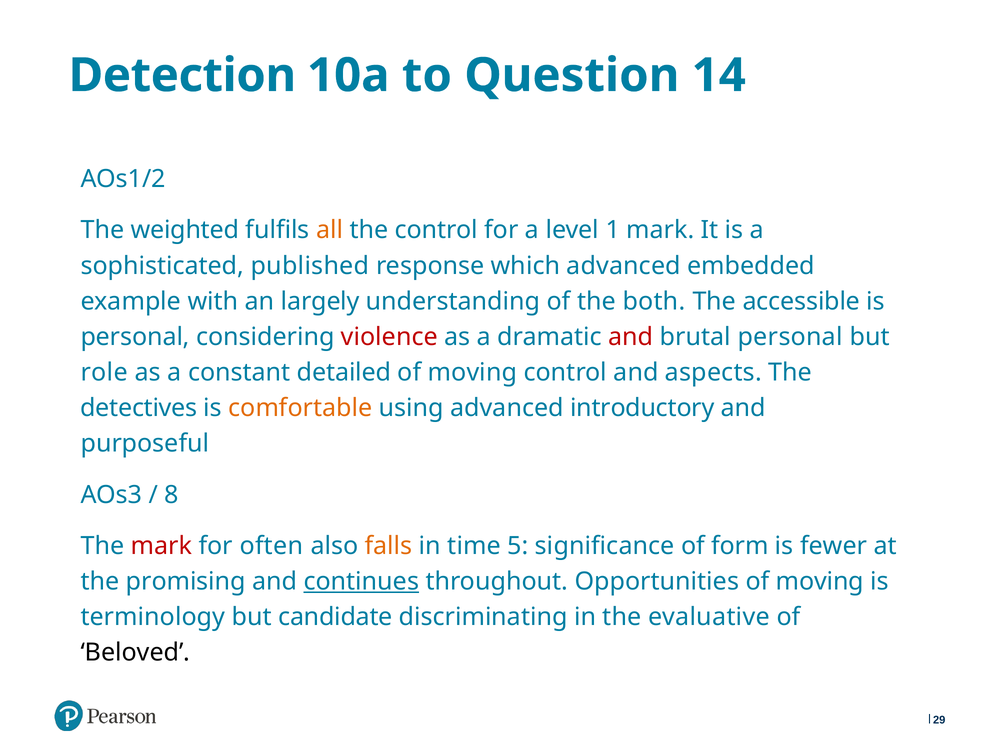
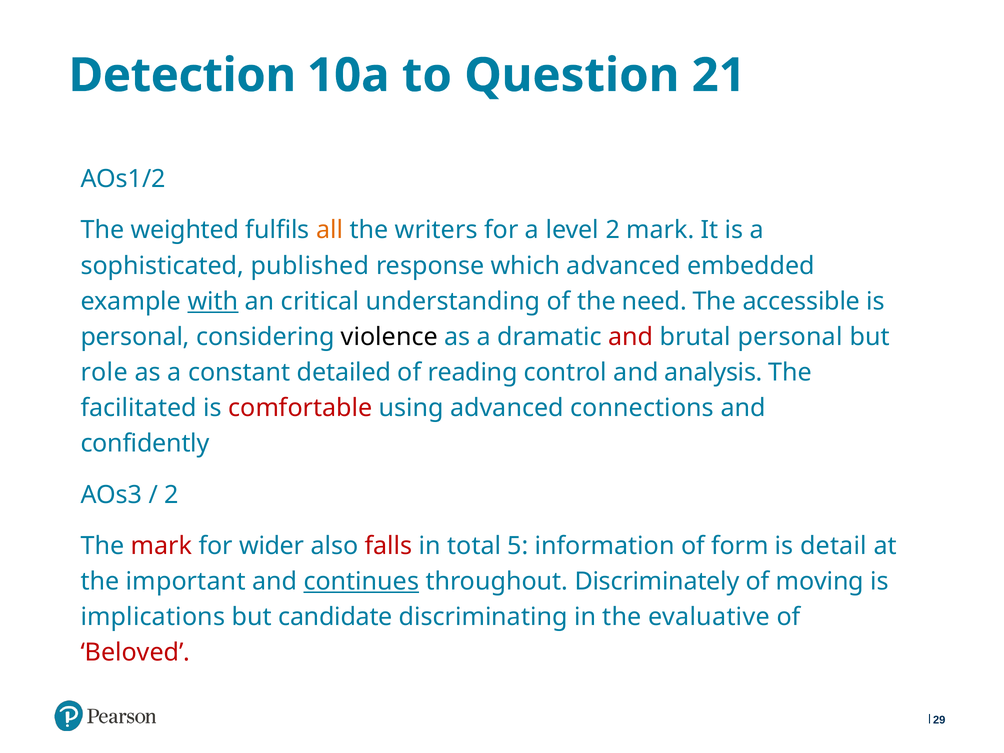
14: 14 -> 21
the control: control -> writers
level 1: 1 -> 2
with underline: none -> present
largely: largely -> critical
both: both -> need
violence colour: red -> black
moving at (472, 372): moving -> reading
aspects: aspects -> analysis
detectives: detectives -> facilitated
comfortable colour: orange -> red
introductory: introductory -> connections
purposeful: purposeful -> confidently
8 at (172, 495): 8 -> 2
often: often -> wider
falls colour: orange -> red
time: time -> total
significance: significance -> information
fewer: fewer -> detail
promising: promising -> important
Opportunities: Opportunities -> Discriminately
terminology: terminology -> implications
Beloved colour: black -> red
